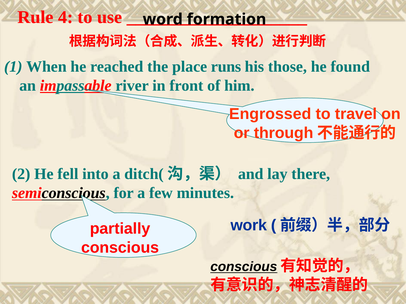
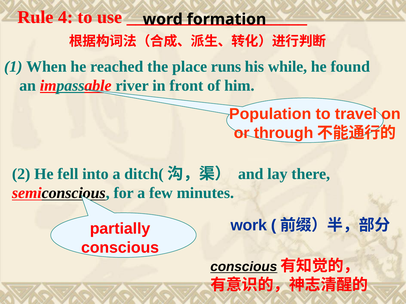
those: those -> while
Engrossed: Engrossed -> Population
